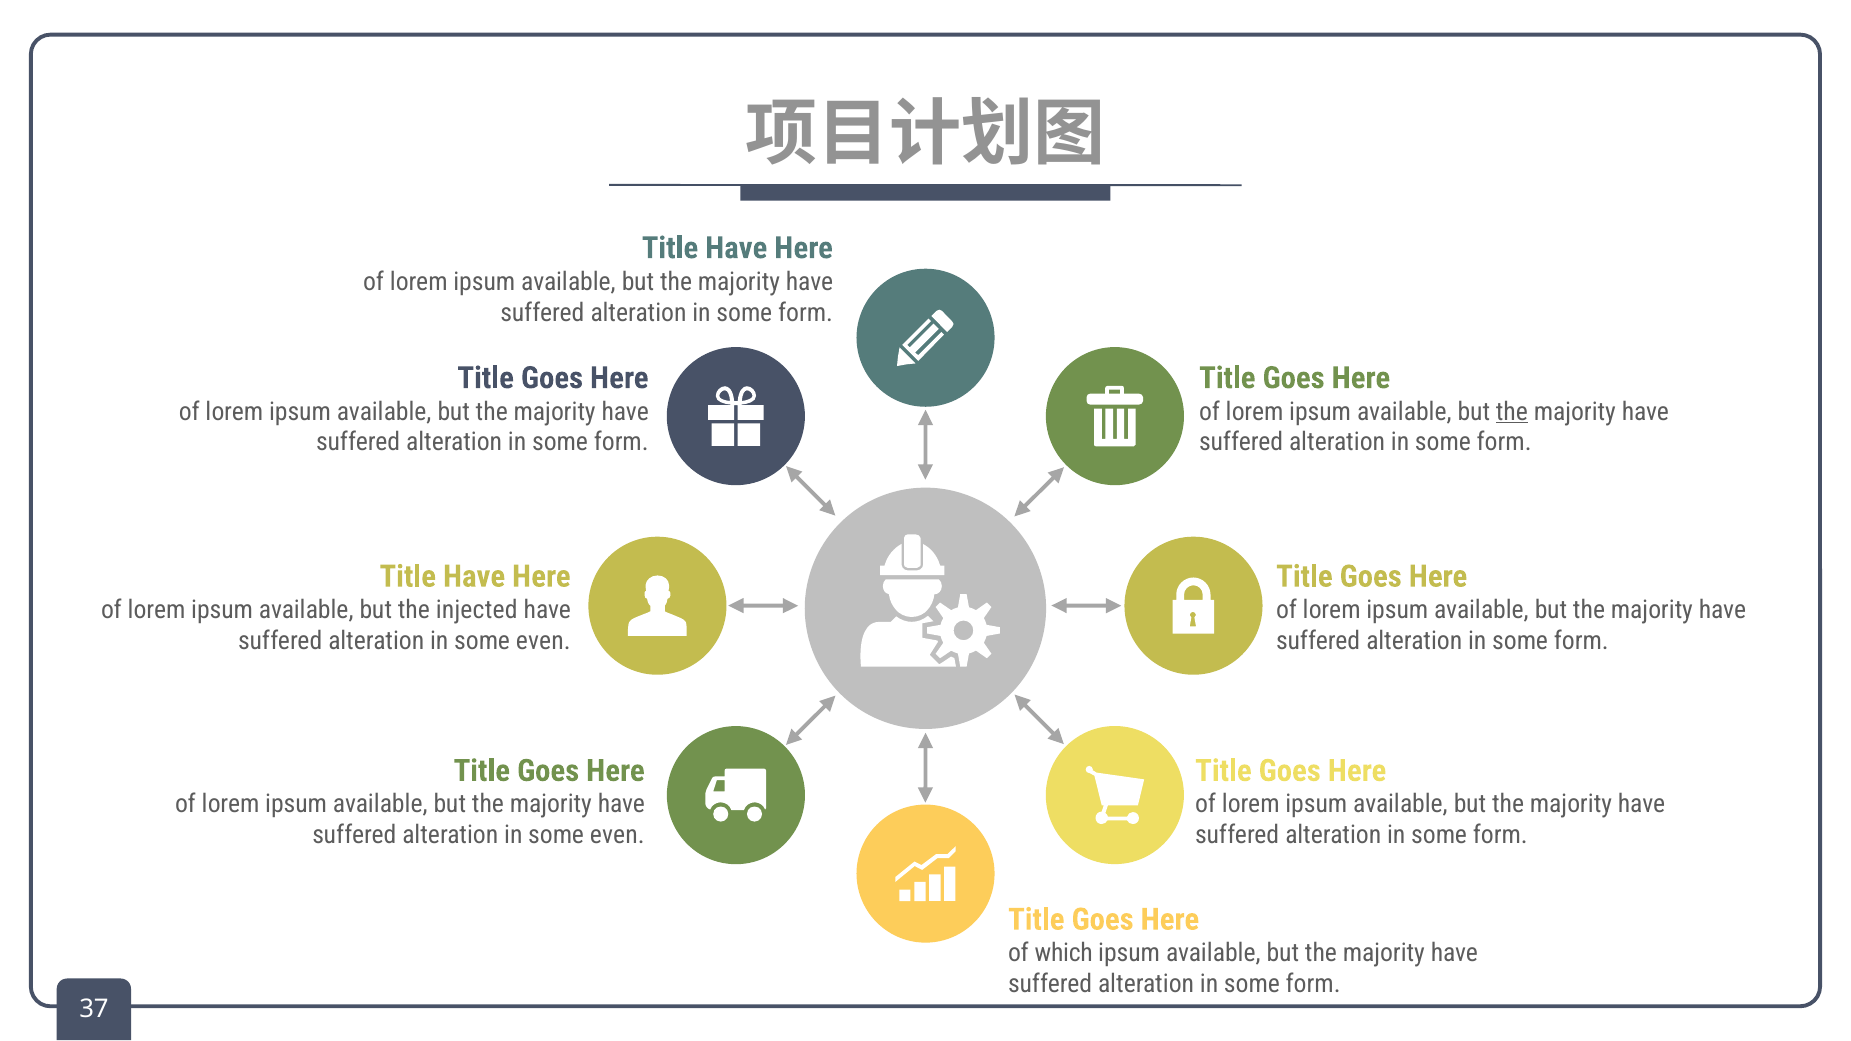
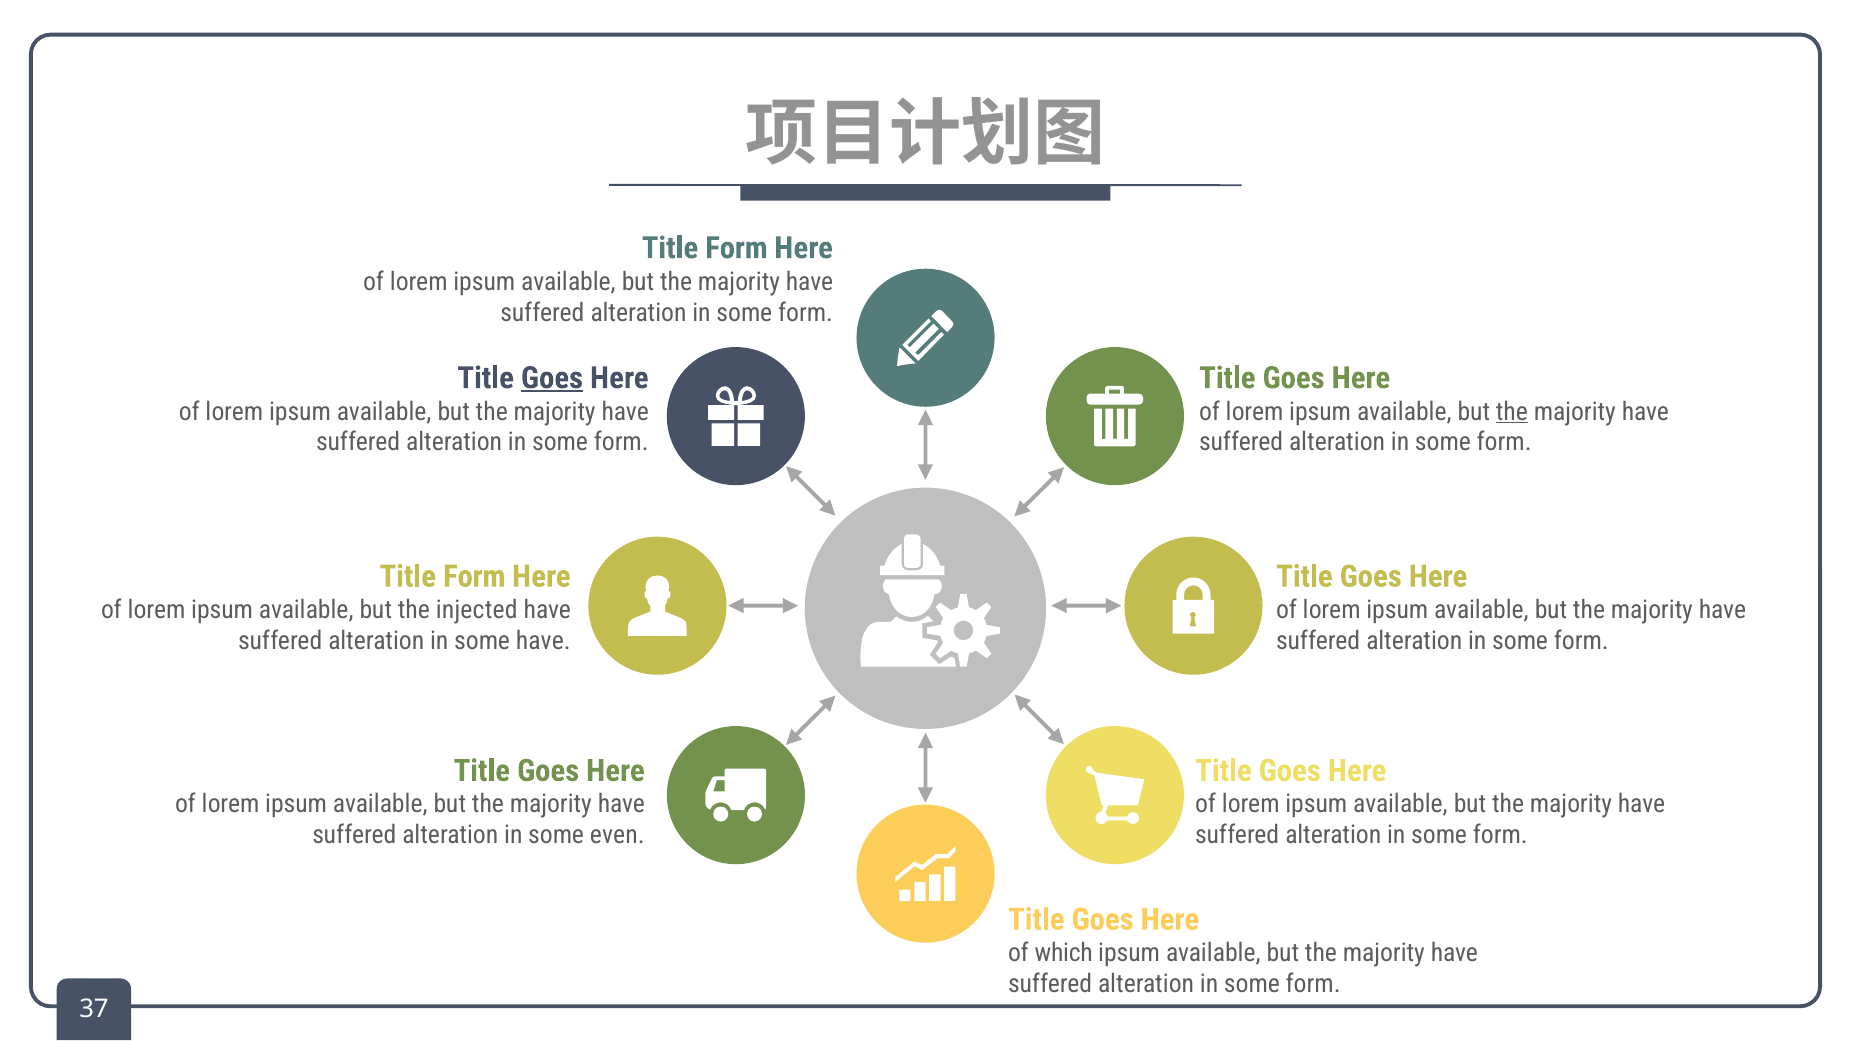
Have at (736, 248): Have -> Form
Goes at (552, 378) underline: none -> present
Have at (474, 577): Have -> Form
even at (543, 641): even -> have
